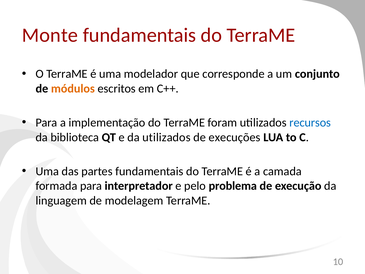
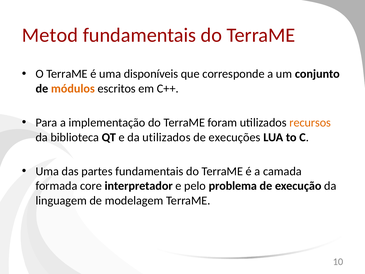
Monte: Monte -> Metod
modelador: modelador -> disponíveis
recursos colour: blue -> orange
formada para: para -> core
